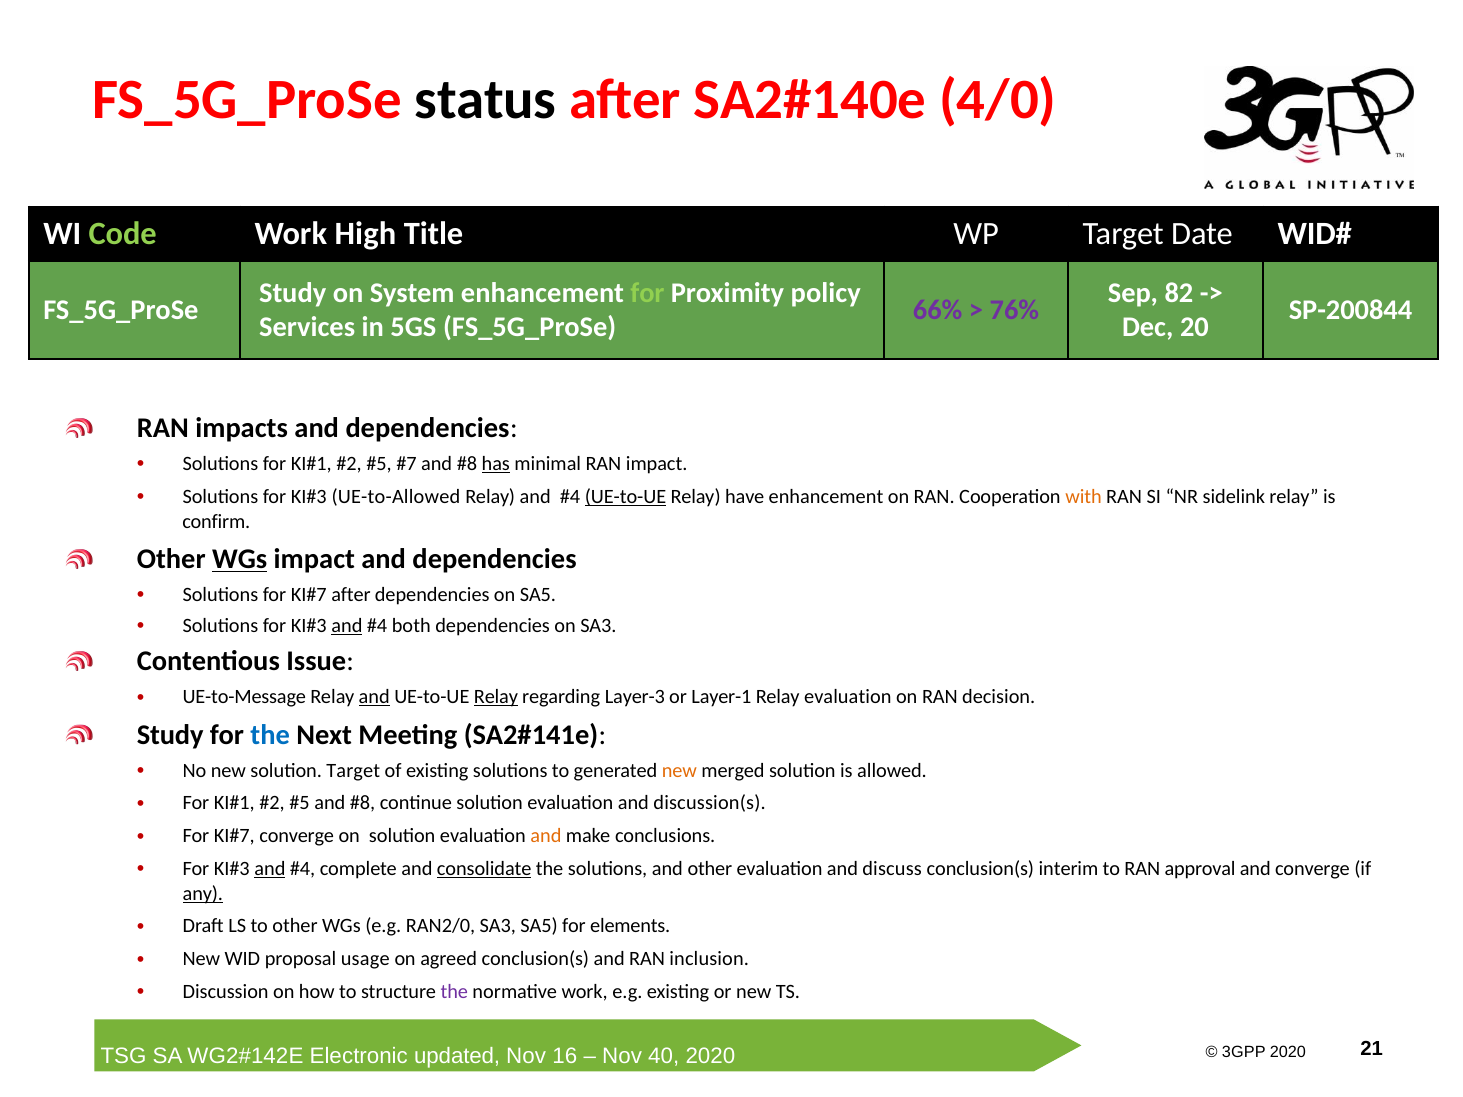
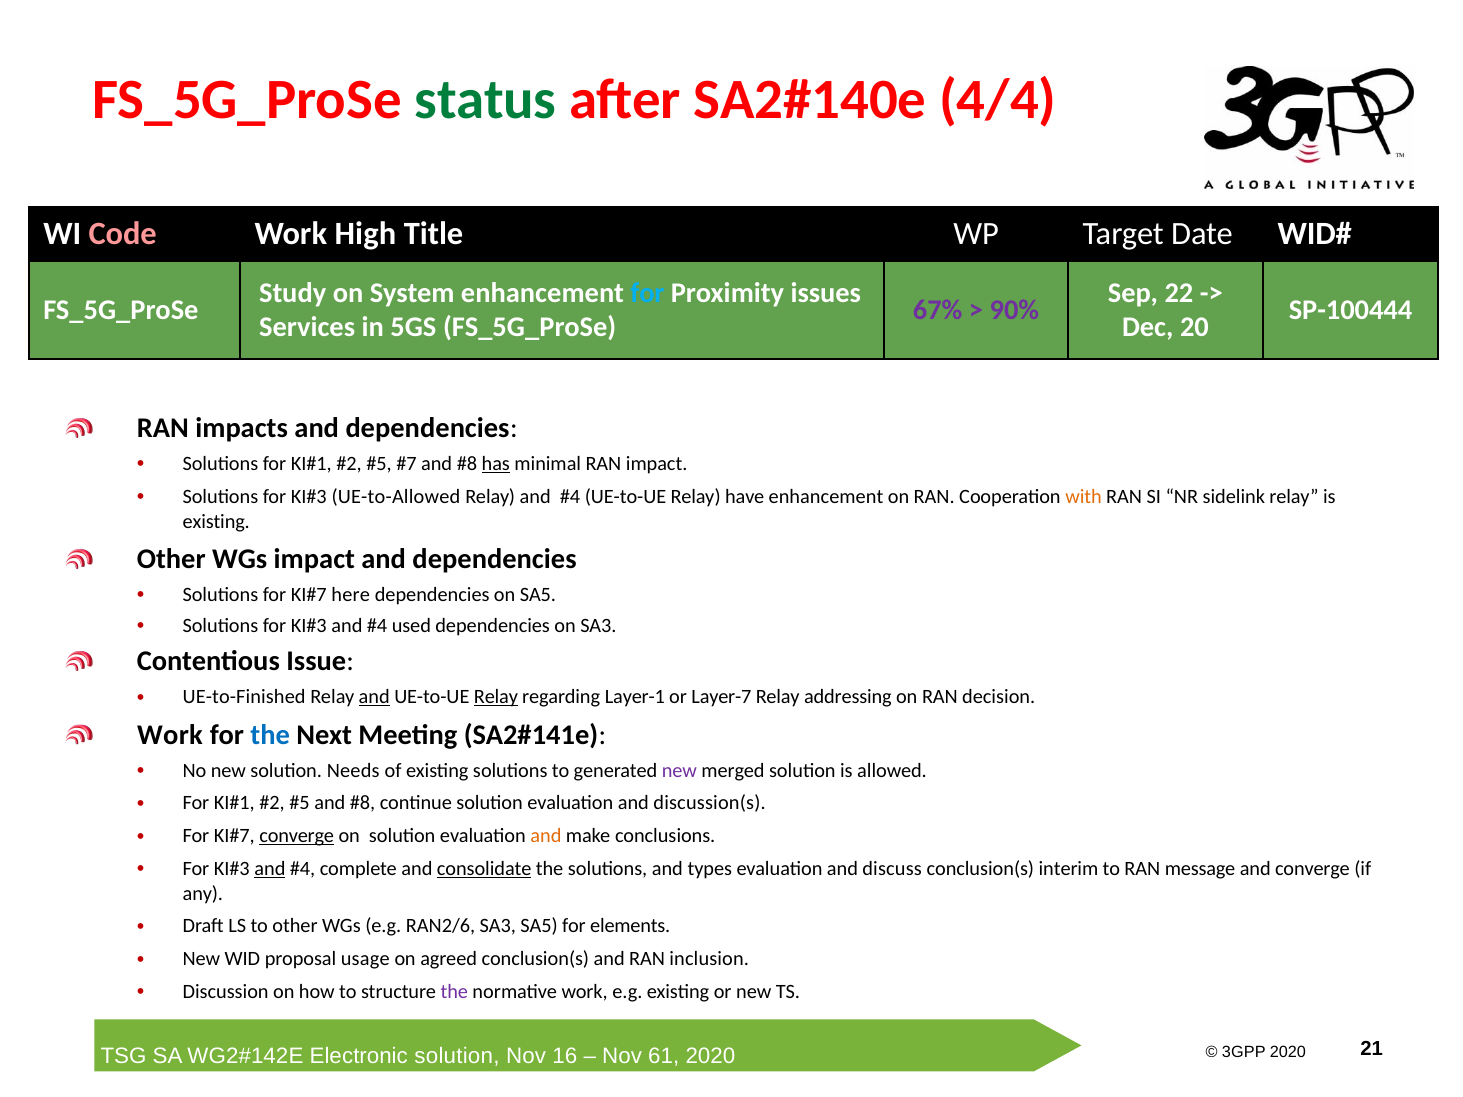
status colour: black -> green
4/0: 4/0 -> 4/4
Code colour: light green -> pink
for at (647, 293) colour: light green -> light blue
policy: policy -> issues
82: 82 -> 22
66%: 66% -> 67%
76%: 76% -> 90%
SP-200844: SP-200844 -> SP-100444
UE-to-UE at (626, 497) underline: present -> none
confirm at (216, 521): confirm -> existing
WGs at (240, 559) underline: present -> none
after at (351, 595): after -> here
and at (347, 626) underline: present -> none
both: both -> used
UE-to-Message: UE-to-Message -> UE-to-Finished
Layer-3: Layer-3 -> Layer-1
Layer-1: Layer-1 -> Layer-7
Relay evaluation: evaluation -> addressing
Study at (170, 735): Study -> Work
solution Target: Target -> Needs
new at (679, 771) colour: orange -> purple
converge at (297, 836) underline: none -> present
and other: other -> types
approval: approval -> message
any underline: present -> none
RAN2/0: RAN2/0 -> RAN2/6
updated at (457, 1056): updated -> solution
40: 40 -> 61
